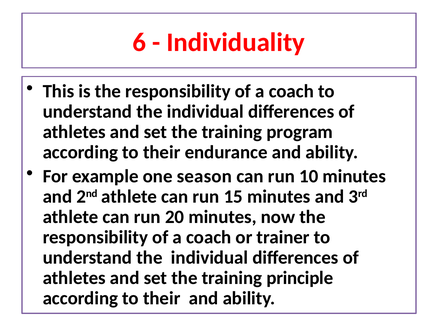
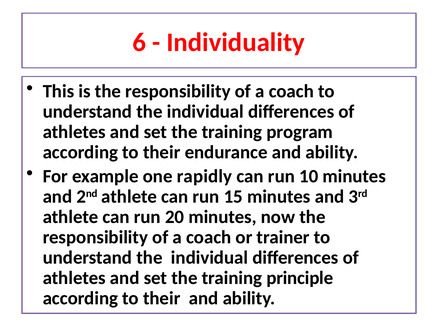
season: season -> rapidly
